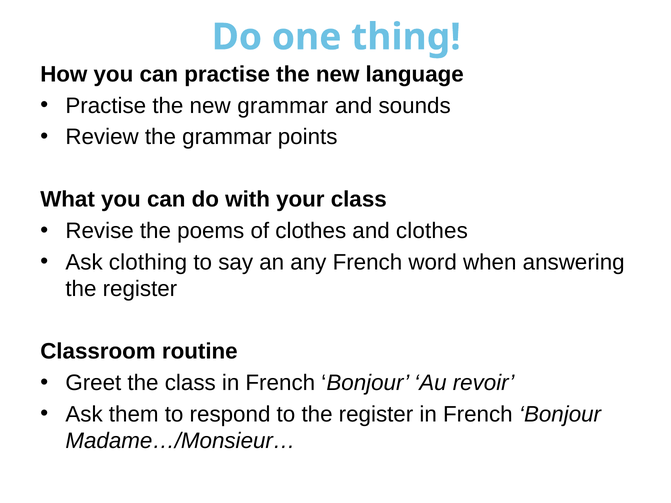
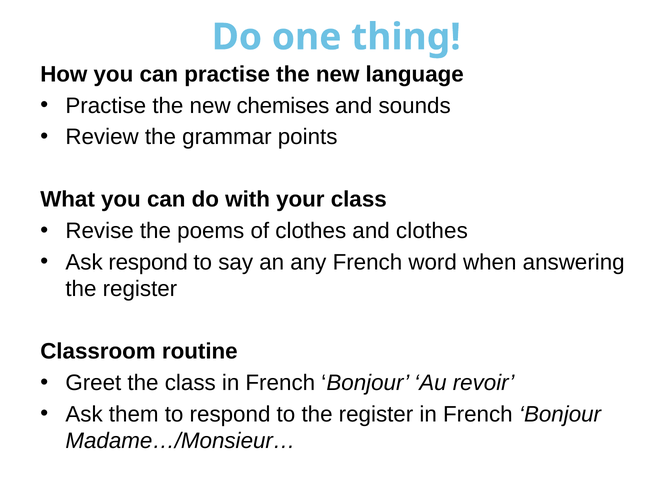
new grammar: grammar -> chemises
Ask clothing: clothing -> respond
